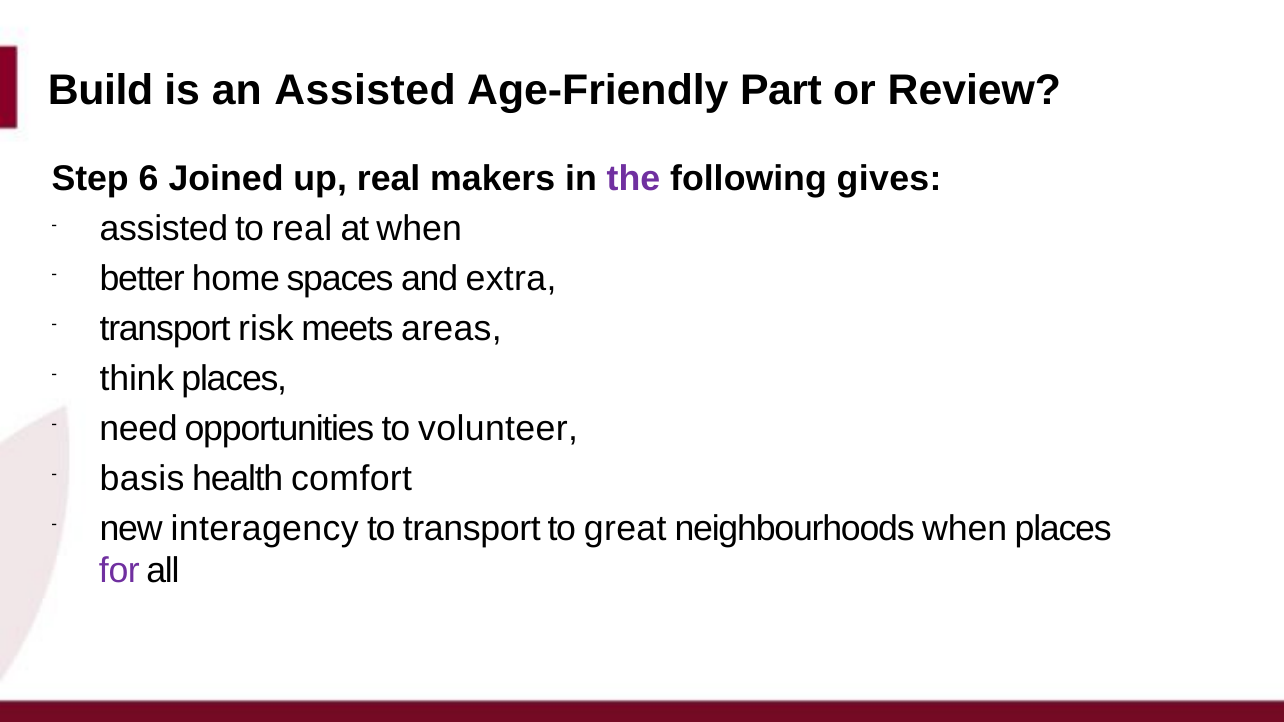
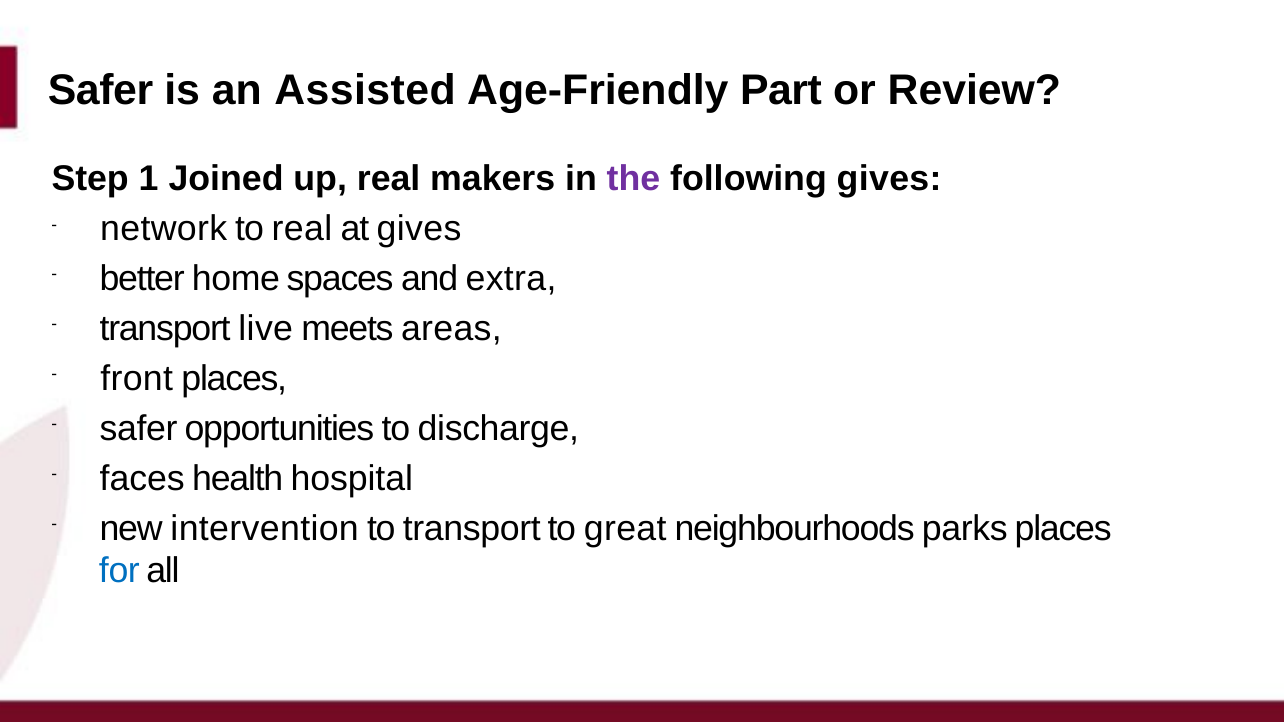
Build at (101, 91): Build -> Safer
6: 6 -> 1
assisted at (164, 229): assisted -> network
at when: when -> gives
risk: risk -> live
think: think -> front
need at (139, 429): need -> safer
volunteer: volunteer -> discharge
basis: basis -> faces
comfort: comfort -> hospital
interagency: interagency -> intervention
neighbourhoods when: when -> parks
for colour: purple -> blue
